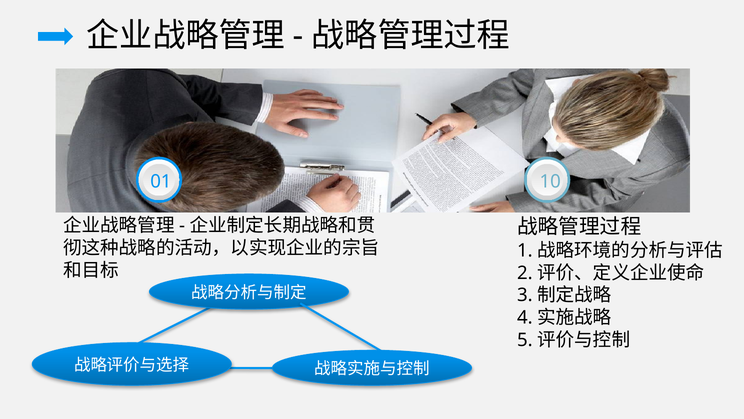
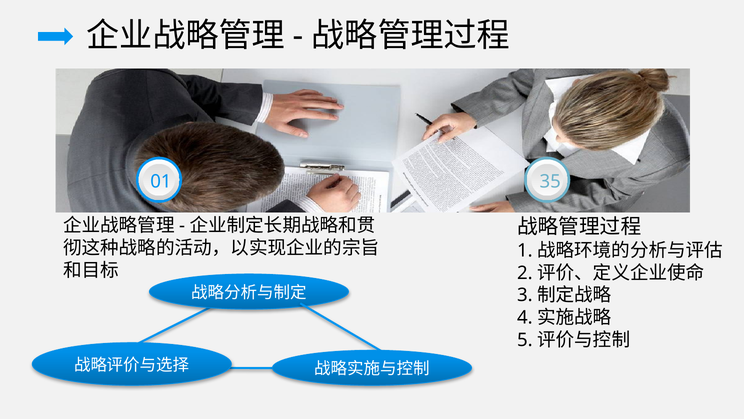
10: 10 -> 35
